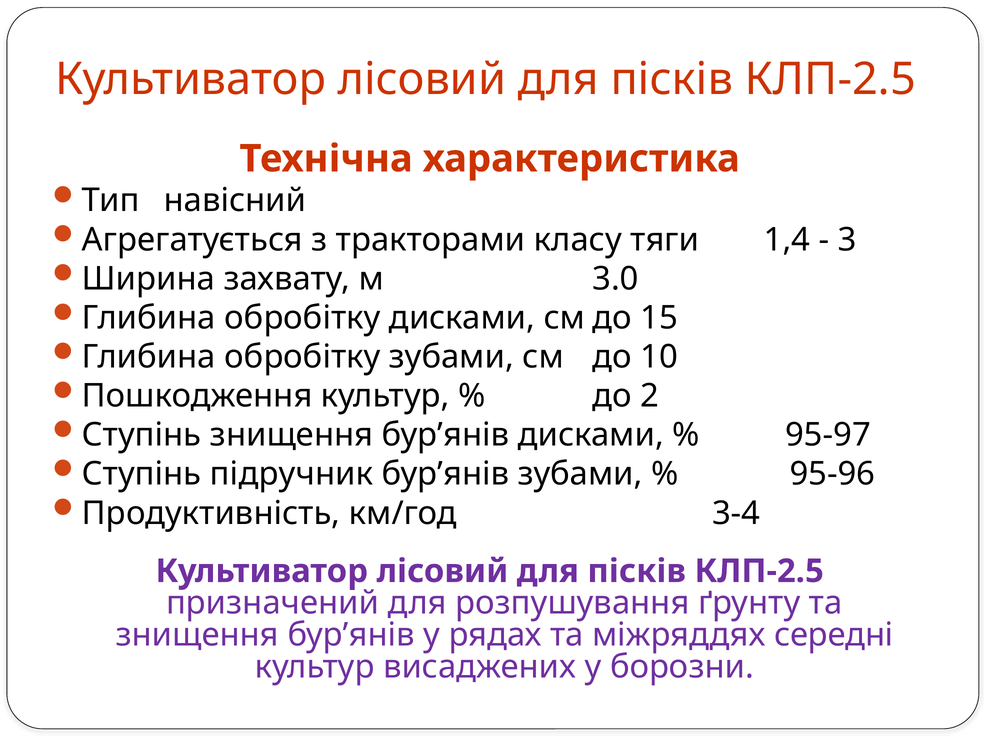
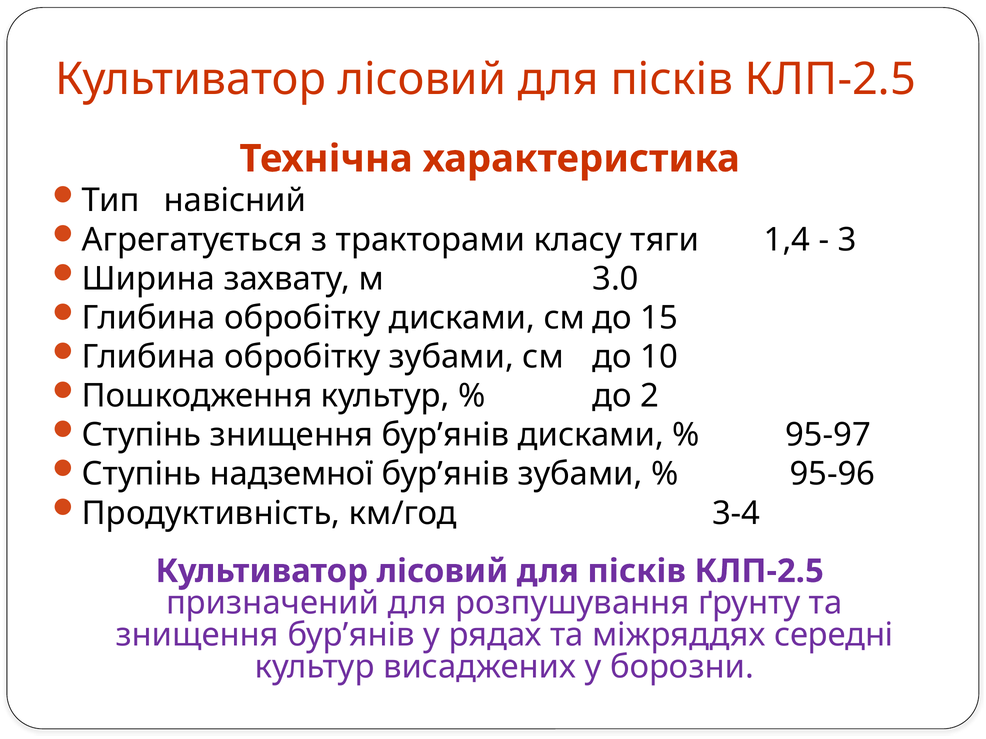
підручник: підручник -> надземної
